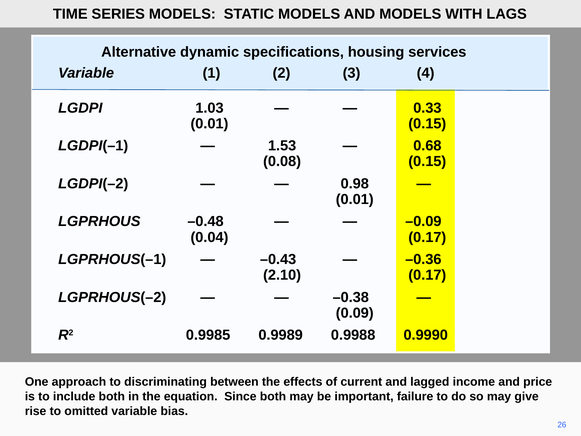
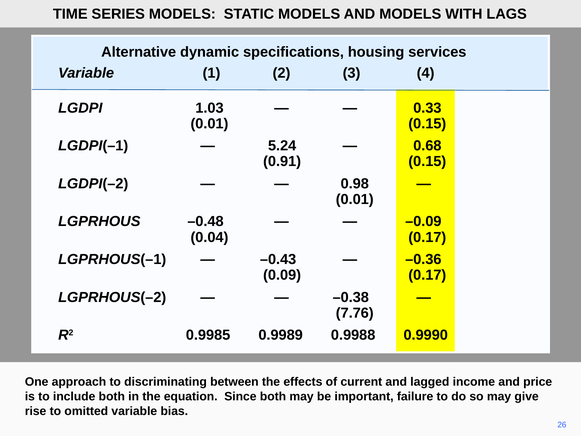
1.53: 1.53 -> 5.24
0.08: 0.08 -> 0.91
2.10: 2.10 -> 0.09
0.09: 0.09 -> 7.76
